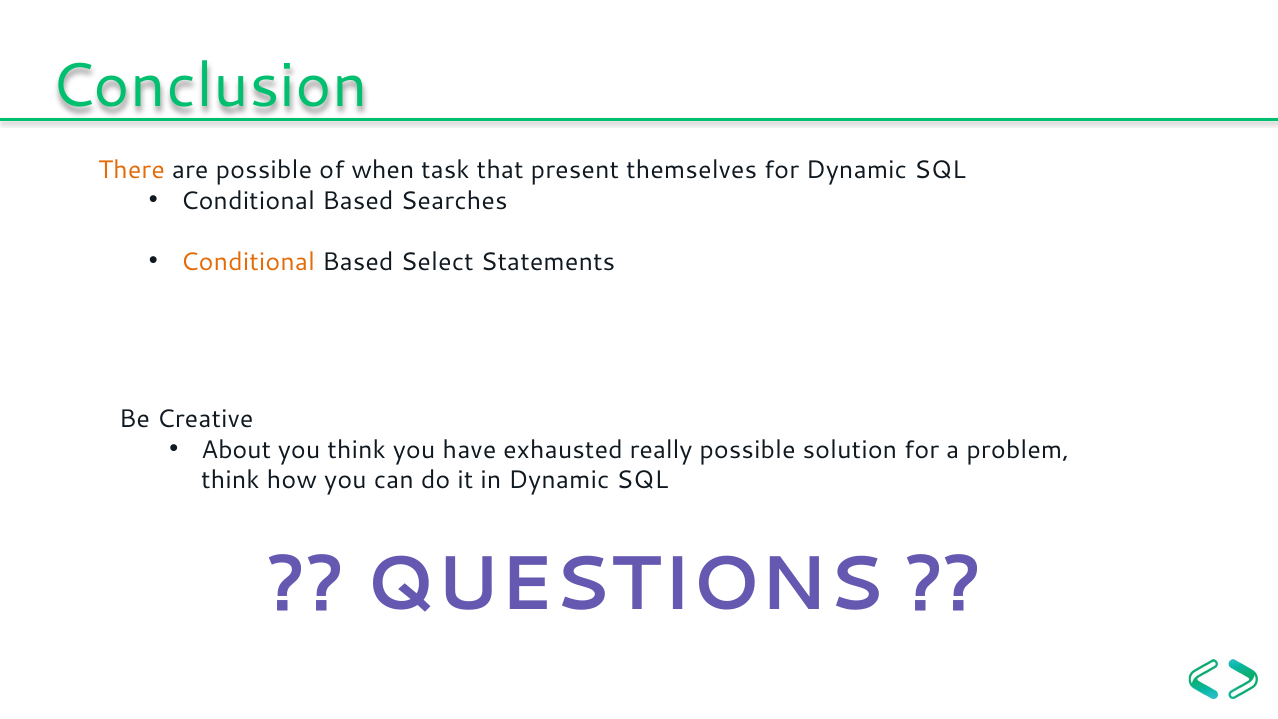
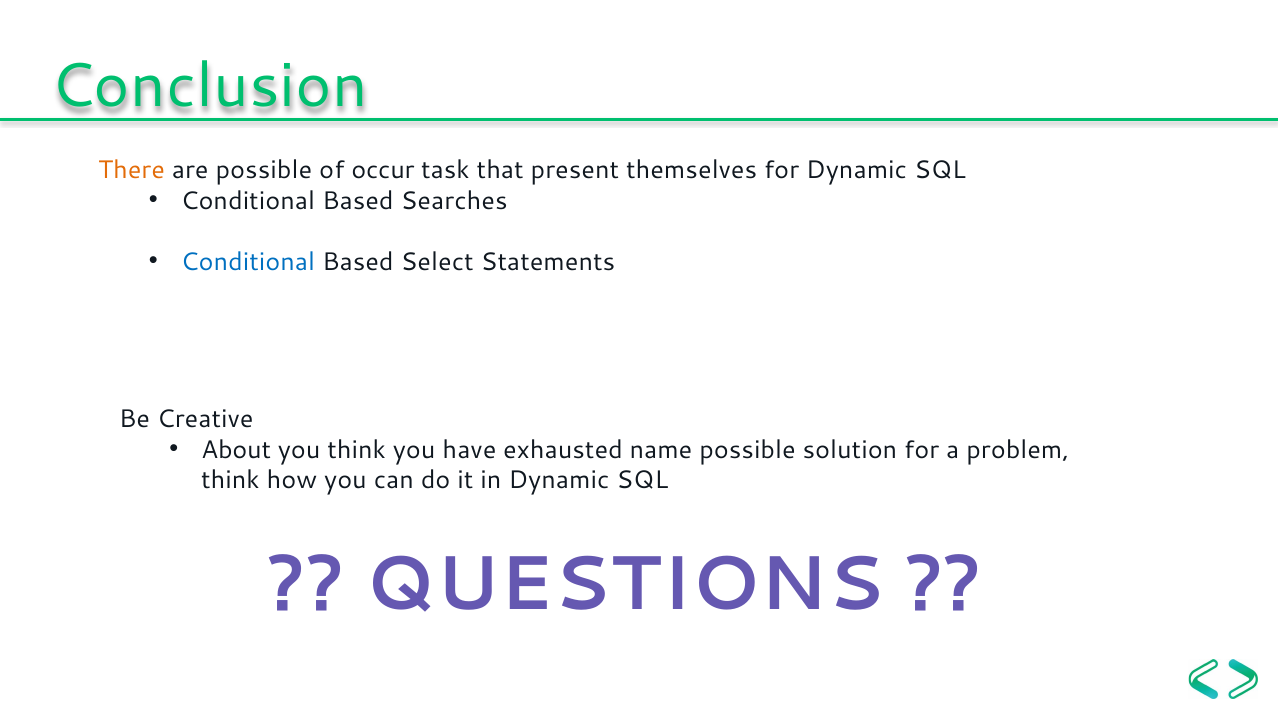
when: when -> occur
Conditional at (248, 262) colour: orange -> blue
really: really -> name
